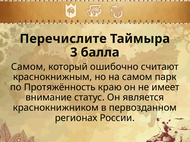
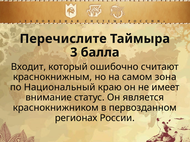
Самом at (28, 67): Самом -> Входит
парк: парк -> зона
Протяжённость: Протяжённость -> Национальный
